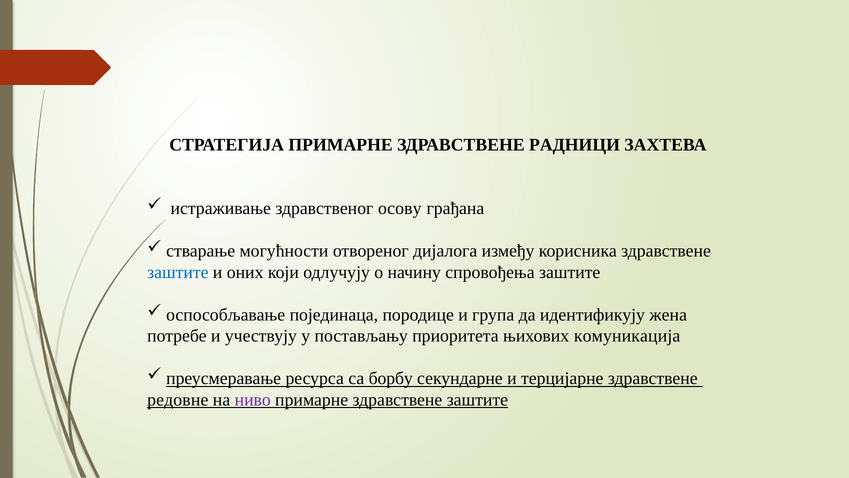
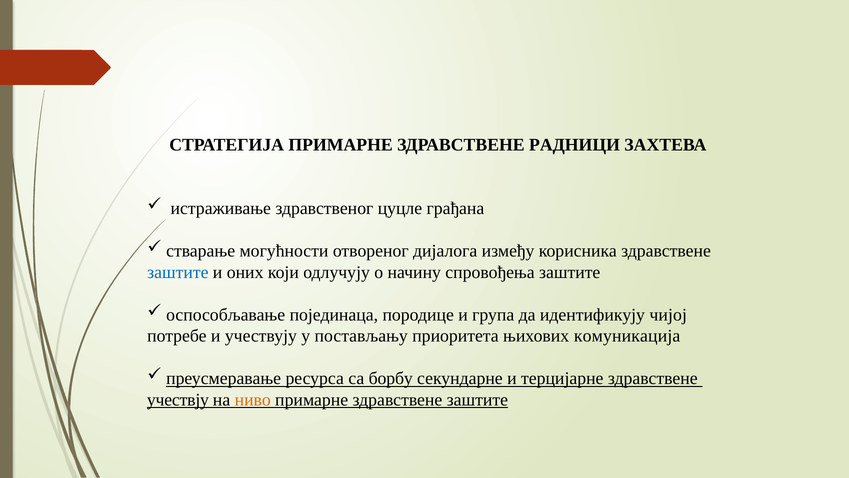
осову: осову -> цуцле
жена: жена -> чијој
редовне: редовне -> учествју
ниво colour: purple -> orange
